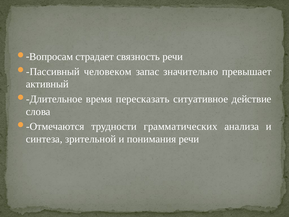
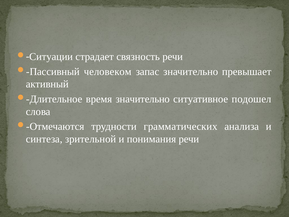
Вопросам: Вопросам -> Ситуации
время пересказать: пересказать -> значительно
действие: действие -> подошел
